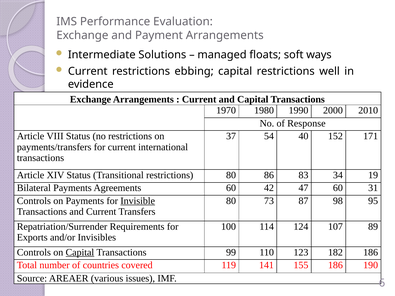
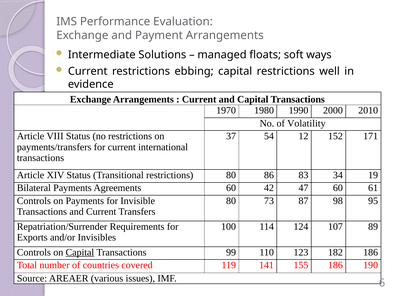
Response: Response -> Volatility
40: 40 -> 12
31: 31 -> 61
Invisible underline: present -> none
